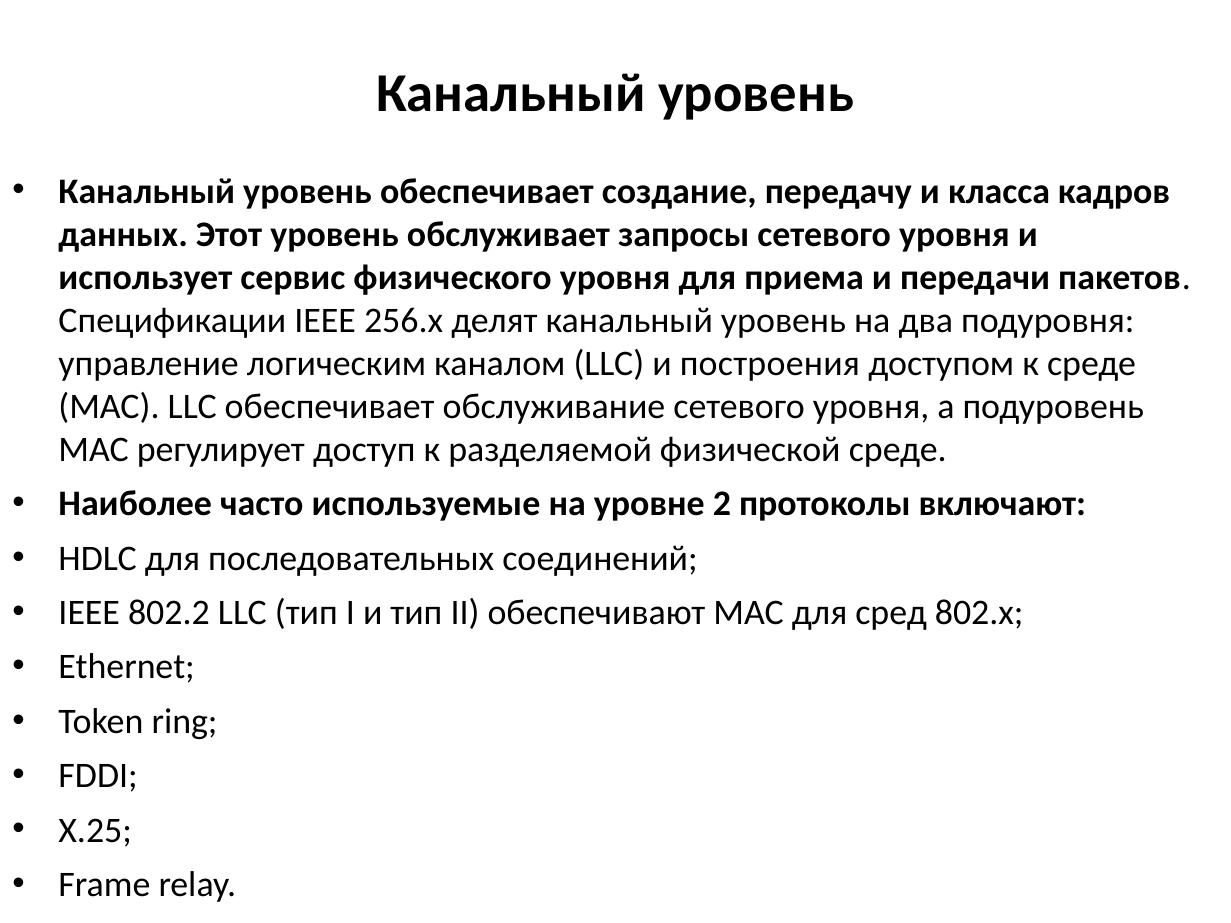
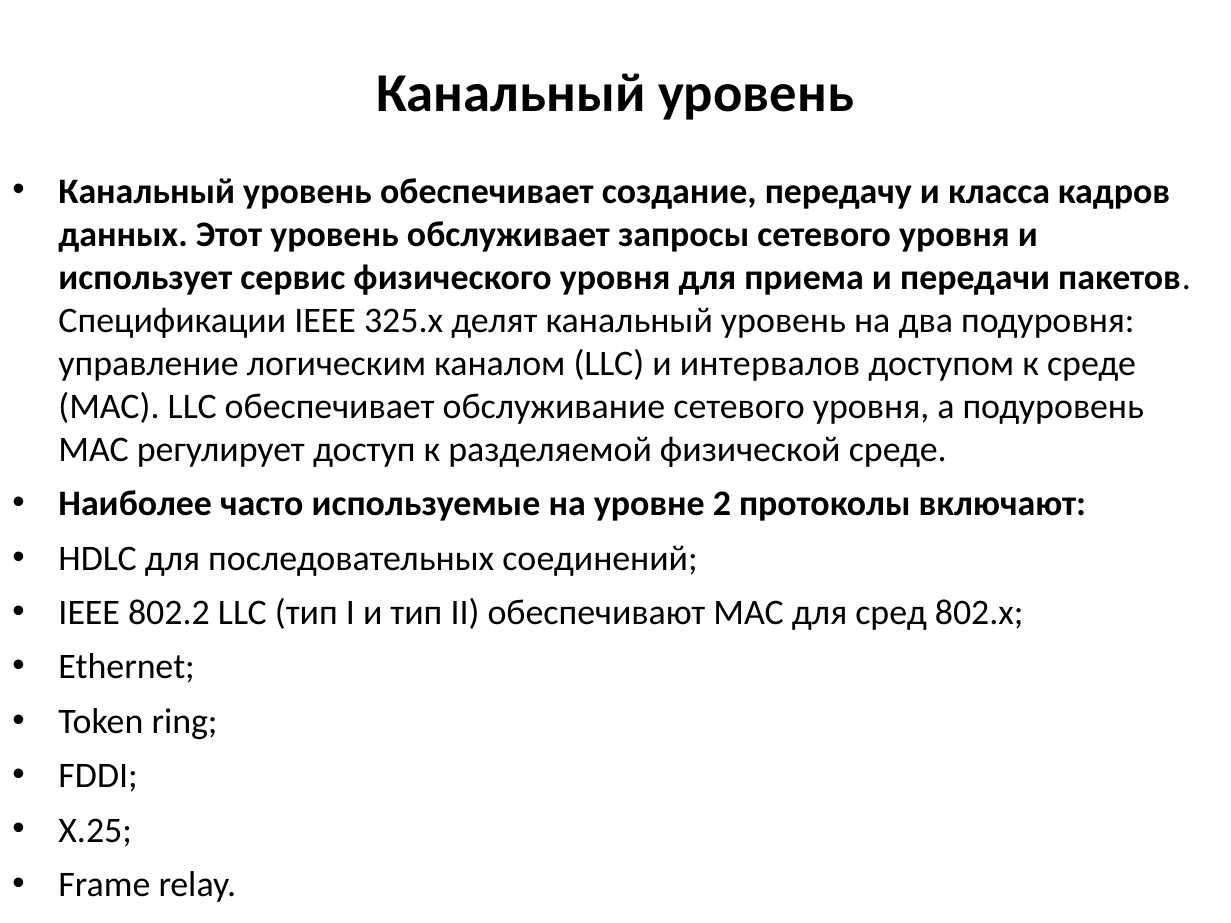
256.x: 256.x -> 325.x
построения: построения -> интервалов
